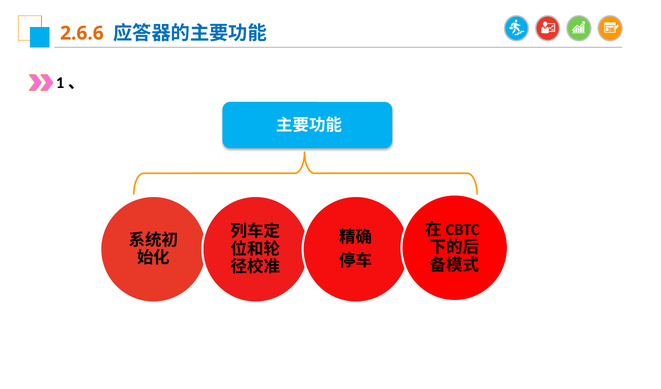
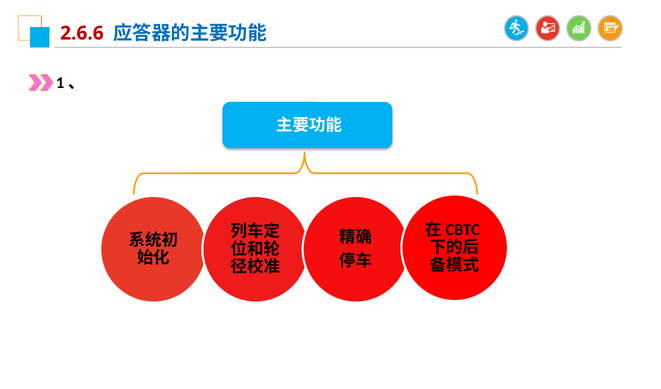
2.6.6 colour: orange -> red
